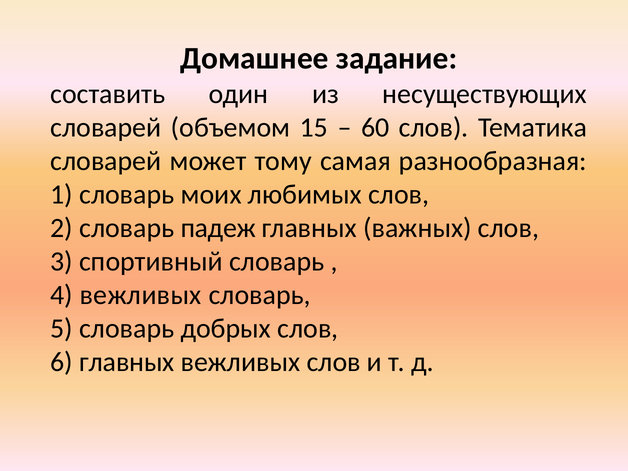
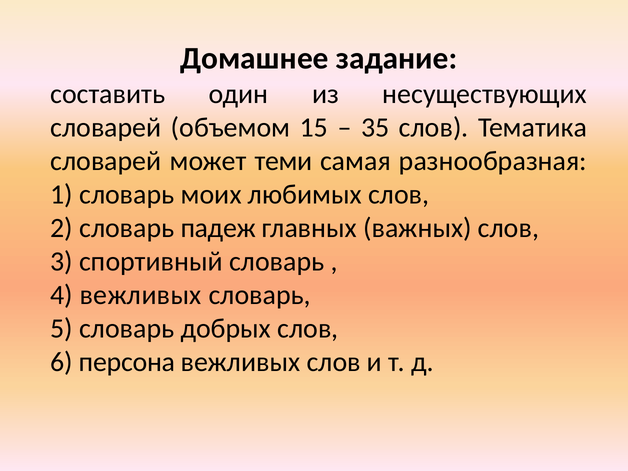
60: 60 -> 35
тому: тому -> теми
6 главных: главных -> персона
